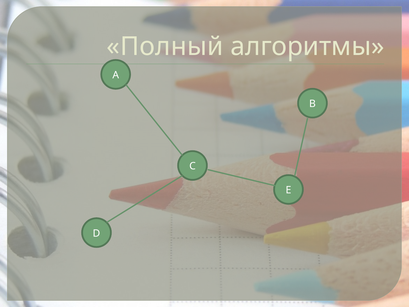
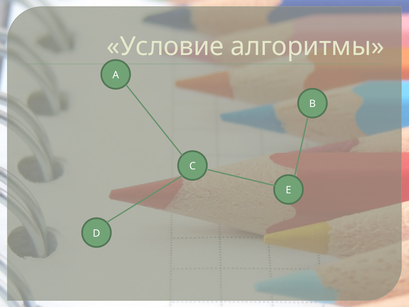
Полный: Полный -> Условие
